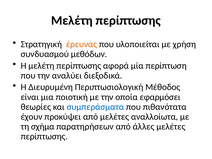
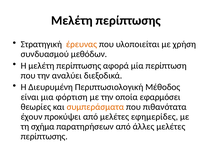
ποιοτική: ποιοτική -> φόρτιση
συμπεράσματα colour: blue -> orange
αναλλοίωτα: αναλλοίωτα -> εφημερίδες
